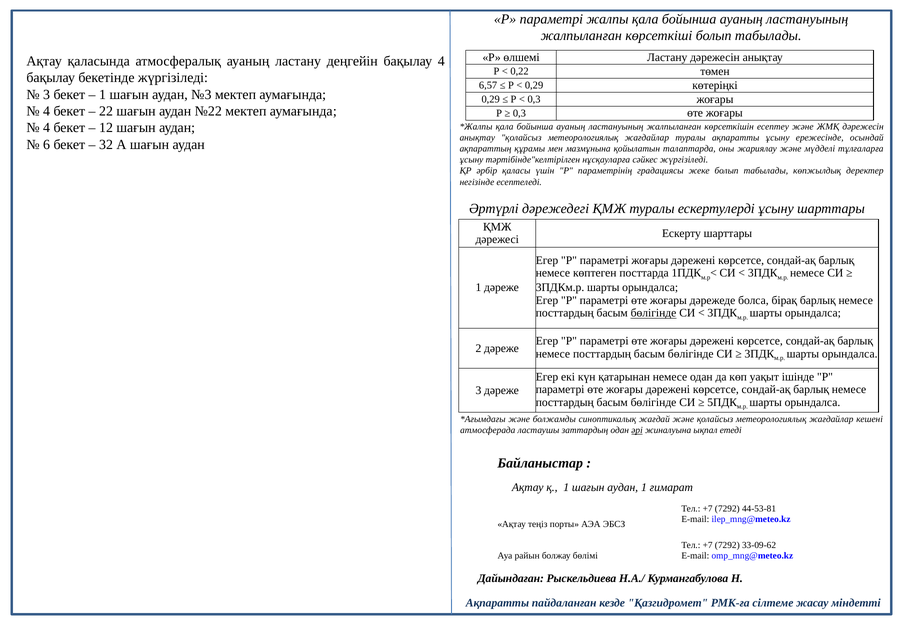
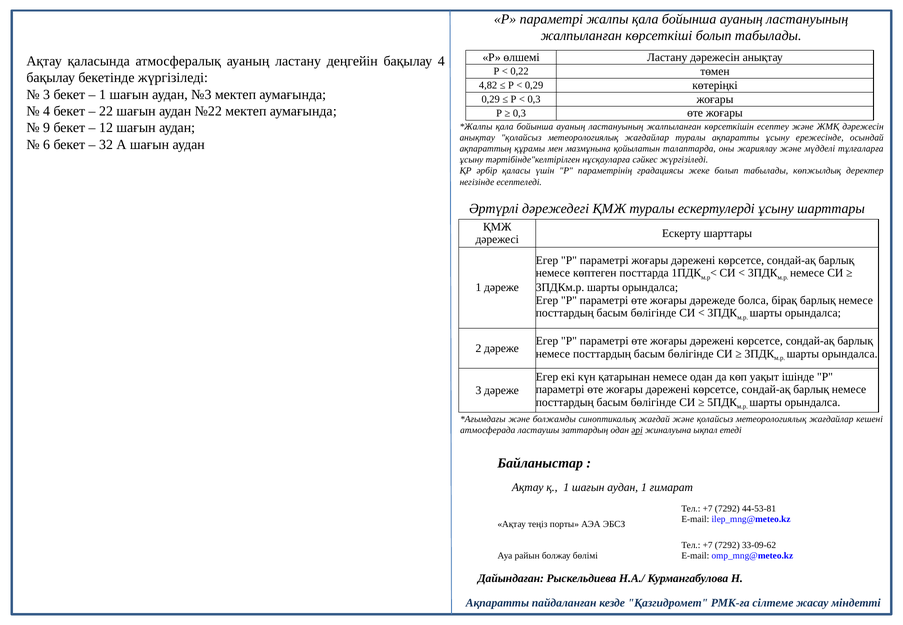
6,57: 6,57 -> 4,82
4 at (47, 128): 4 -> 9
бөлігінде at (654, 313) underline: present -> none
